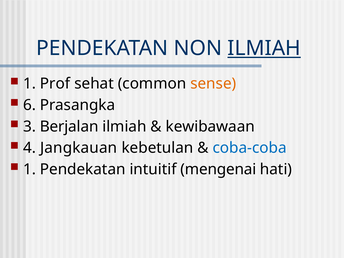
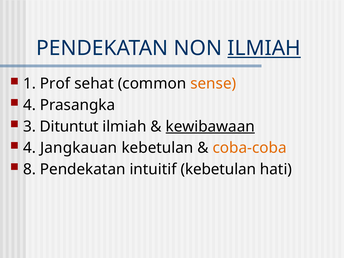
6 at (30, 105): 6 -> 4
Berjalan: Berjalan -> Dituntut
kewibawaan underline: none -> present
coba-coba colour: blue -> orange
1 at (30, 169): 1 -> 8
intuitif mengenai: mengenai -> kebetulan
